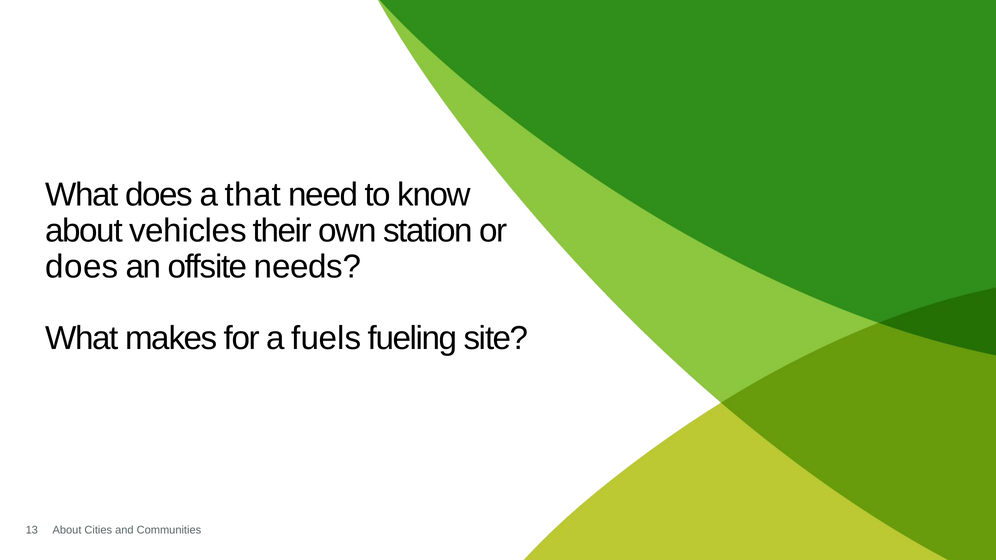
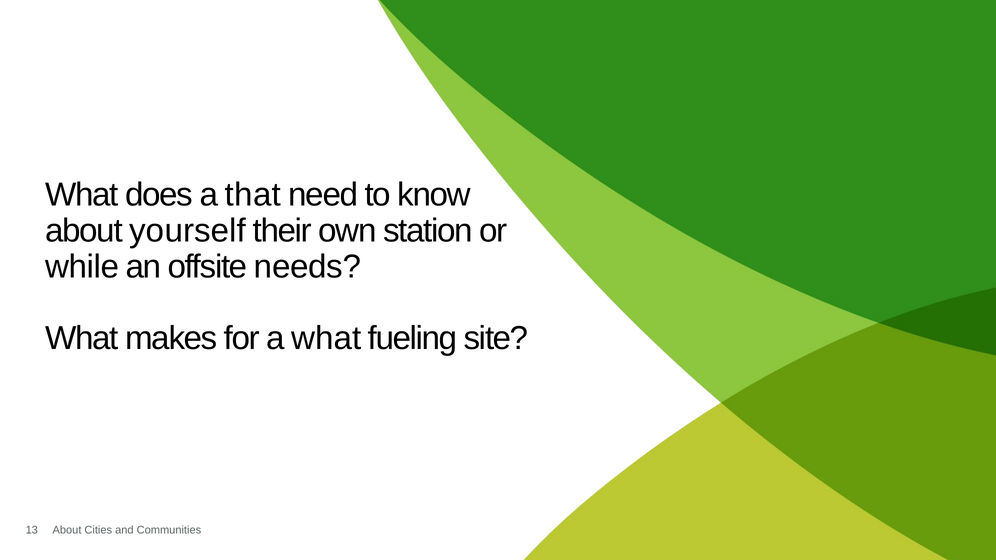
vehicles: vehicles -> yourself
does at (82, 267): does -> while
a fuels: fuels -> what
